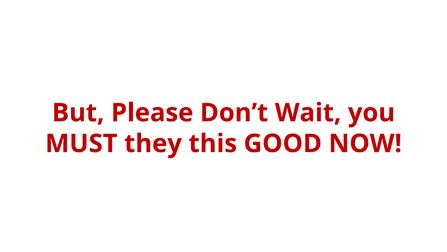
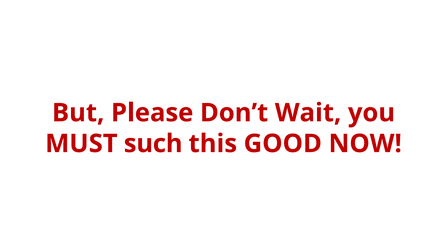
they: they -> such
